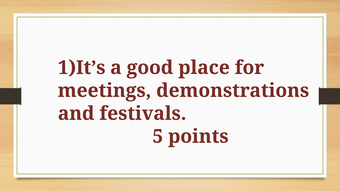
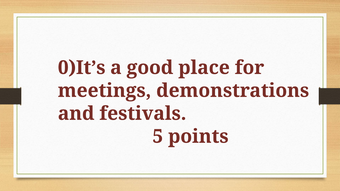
1)It’s: 1)It’s -> 0)It’s
